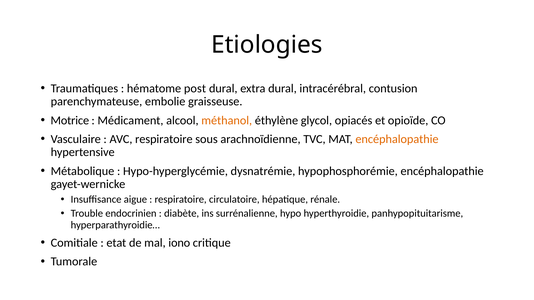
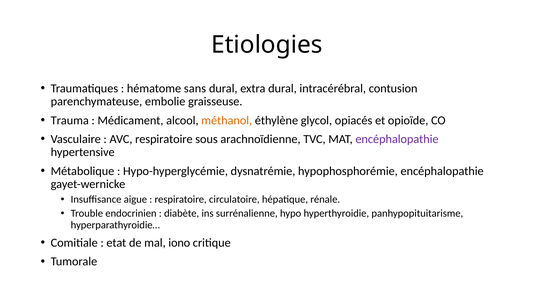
post: post -> sans
Motrice: Motrice -> Trauma
encéphalopathie at (397, 139) colour: orange -> purple
